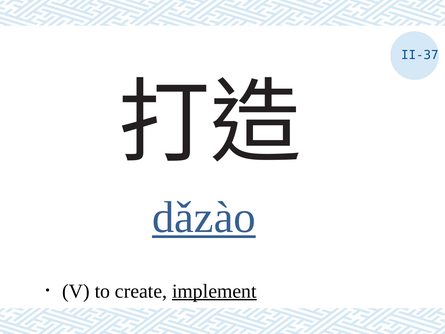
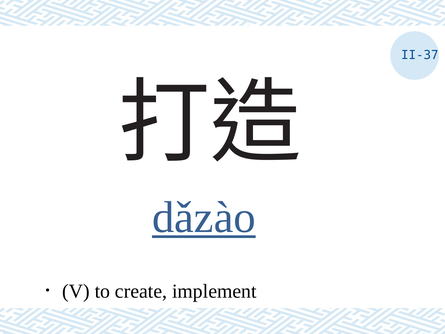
implement underline: present -> none
